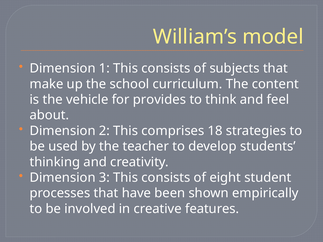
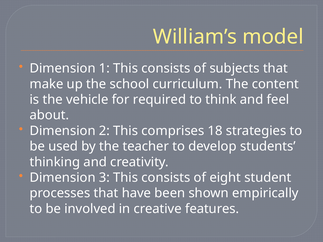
provides: provides -> required
